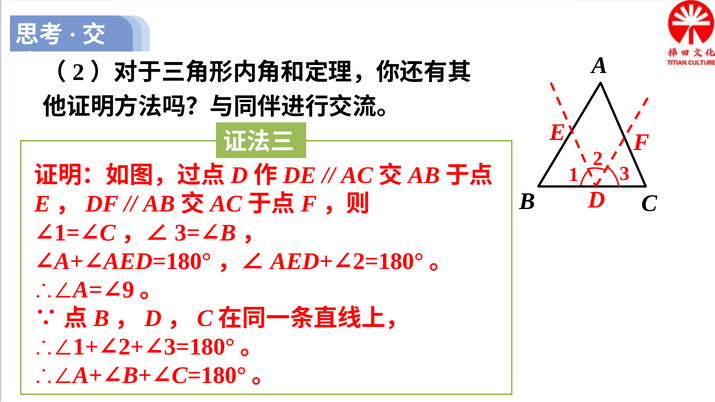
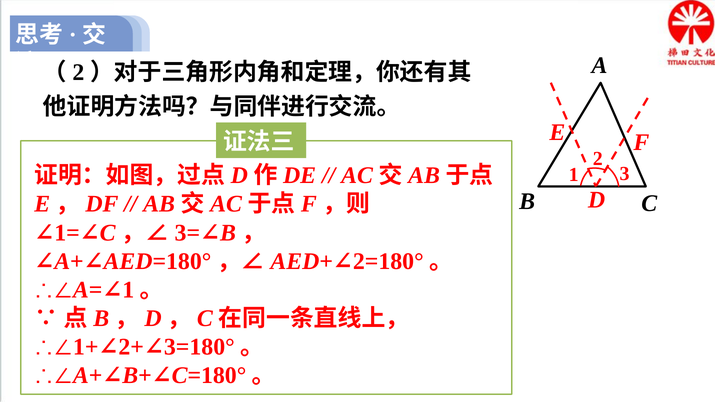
9 at (128, 290): 9 -> 1
